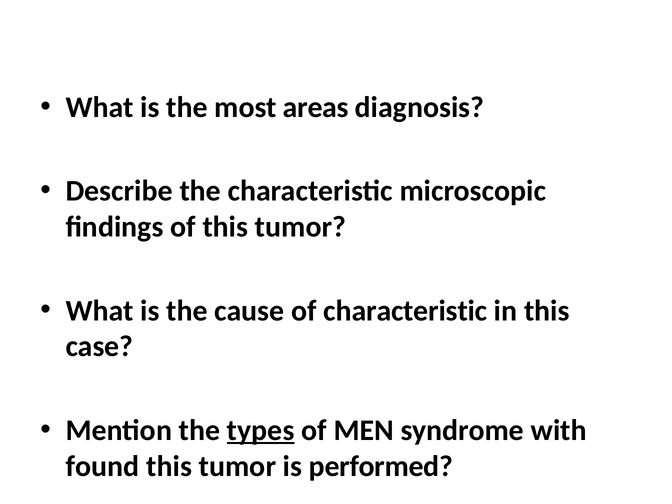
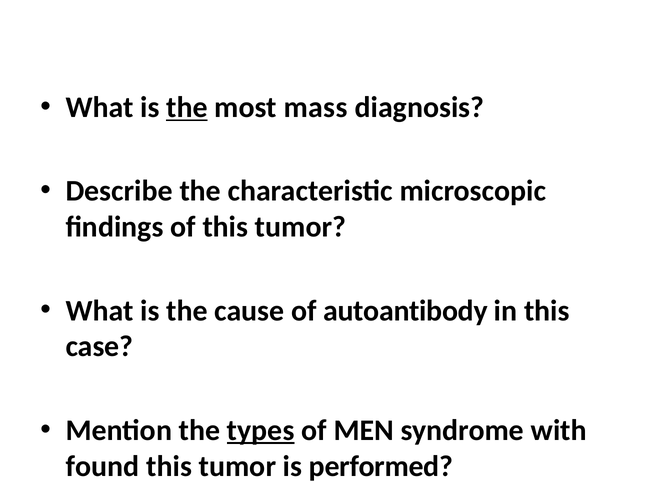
the at (187, 107) underline: none -> present
areas: areas -> mass
of characteristic: characteristic -> autoantibody
